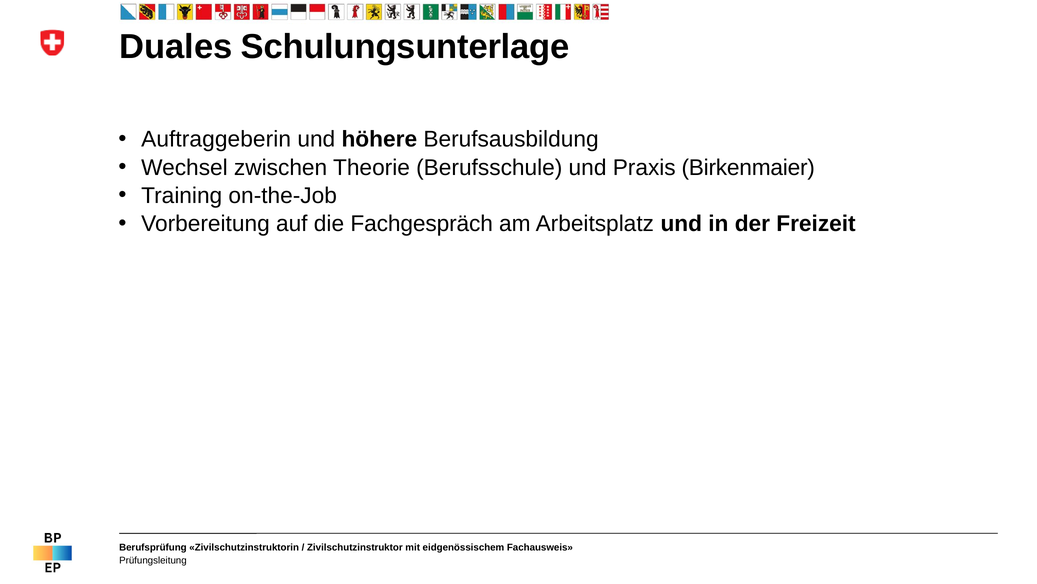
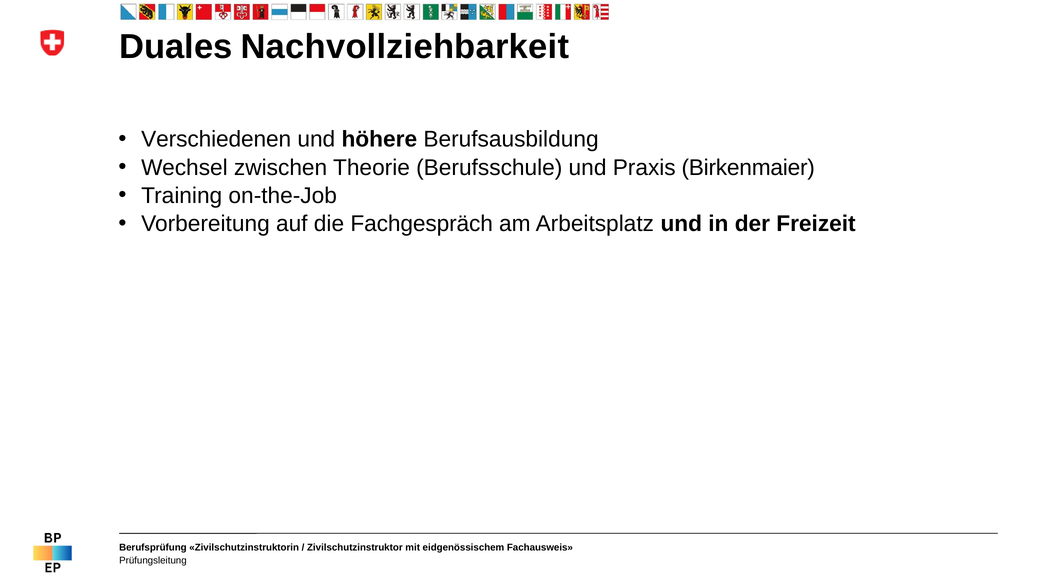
Schulungsunterlage: Schulungsunterlage -> Nachvollziehbarkeit
Auftraggeberin: Auftraggeberin -> Verschiedenen
